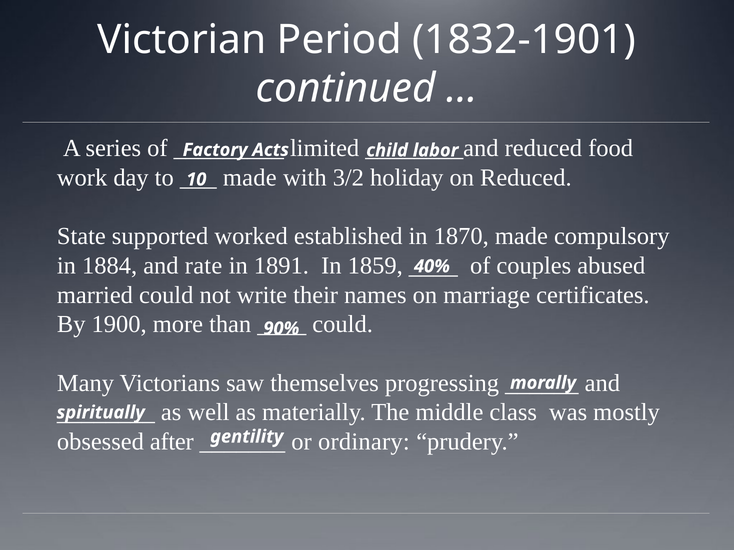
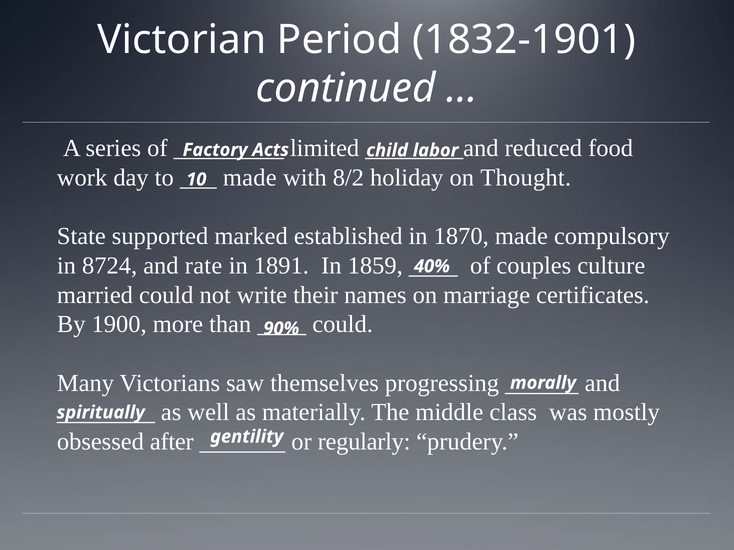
3/2: 3/2 -> 8/2
on Reduced: Reduced -> Thought
worked: worked -> marked
1884: 1884 -> 8724
abused: abused -> culture
ordinary: ordinary -> regularly
